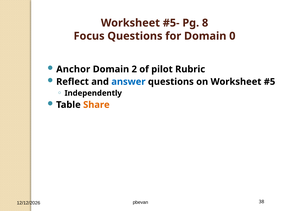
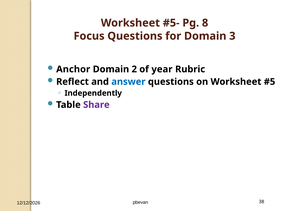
0: 0 -> 3
pilot: pilot -> year
Share colour: orange -> purple
